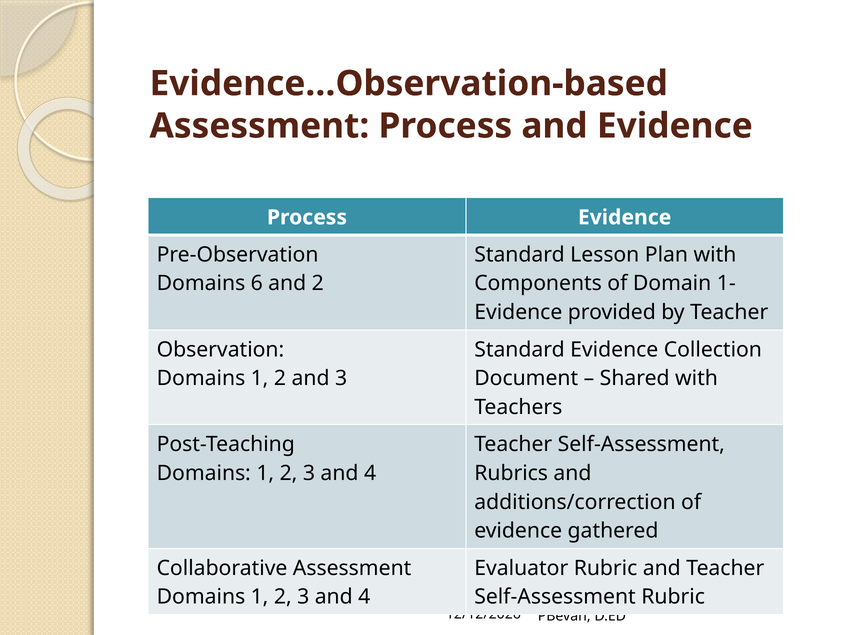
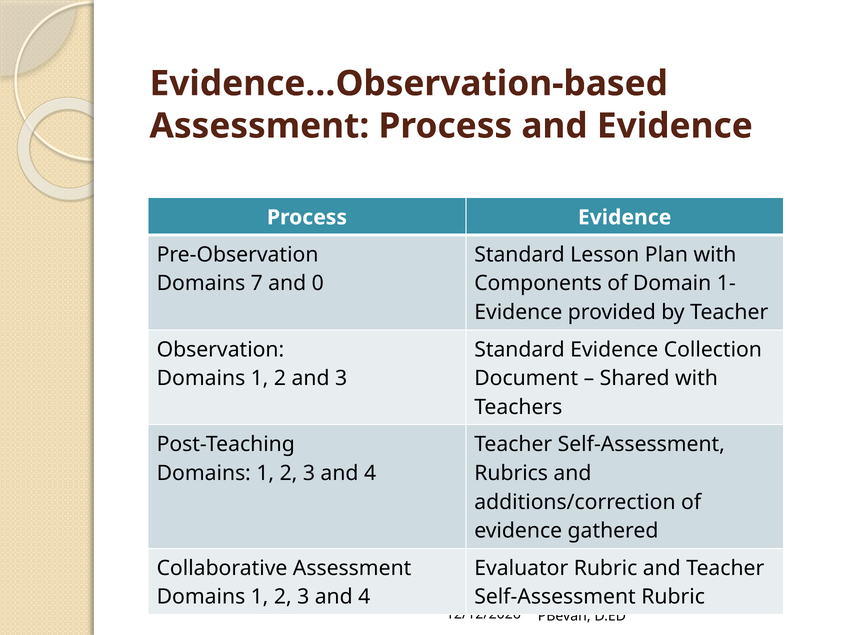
6: 6 -> 7
and 2: 2 -> 0
